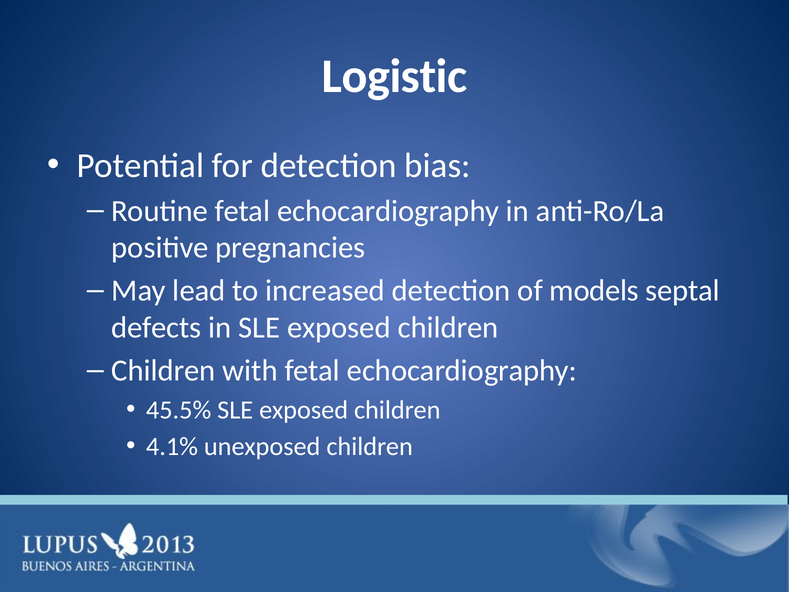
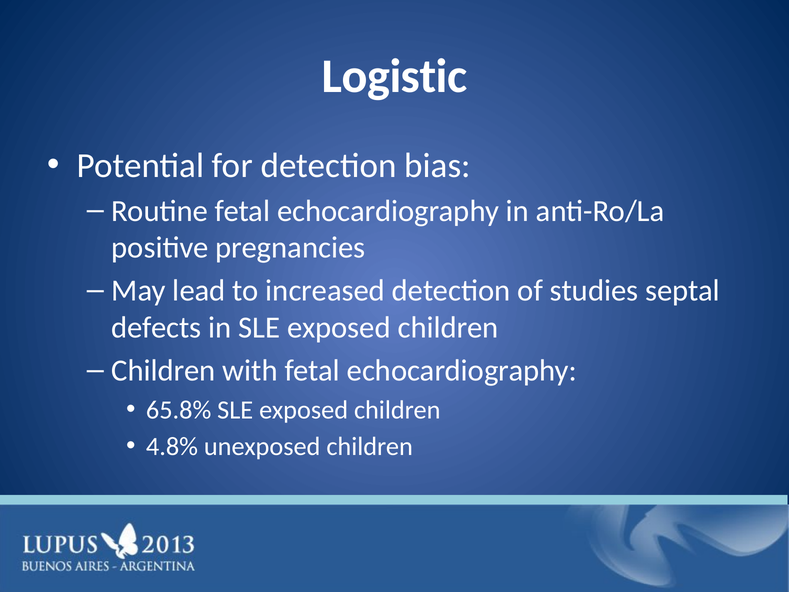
models: models -> studies
45.5%: 45.5% -> 65.8%
4.1%: 4.1% -> 4.8%
